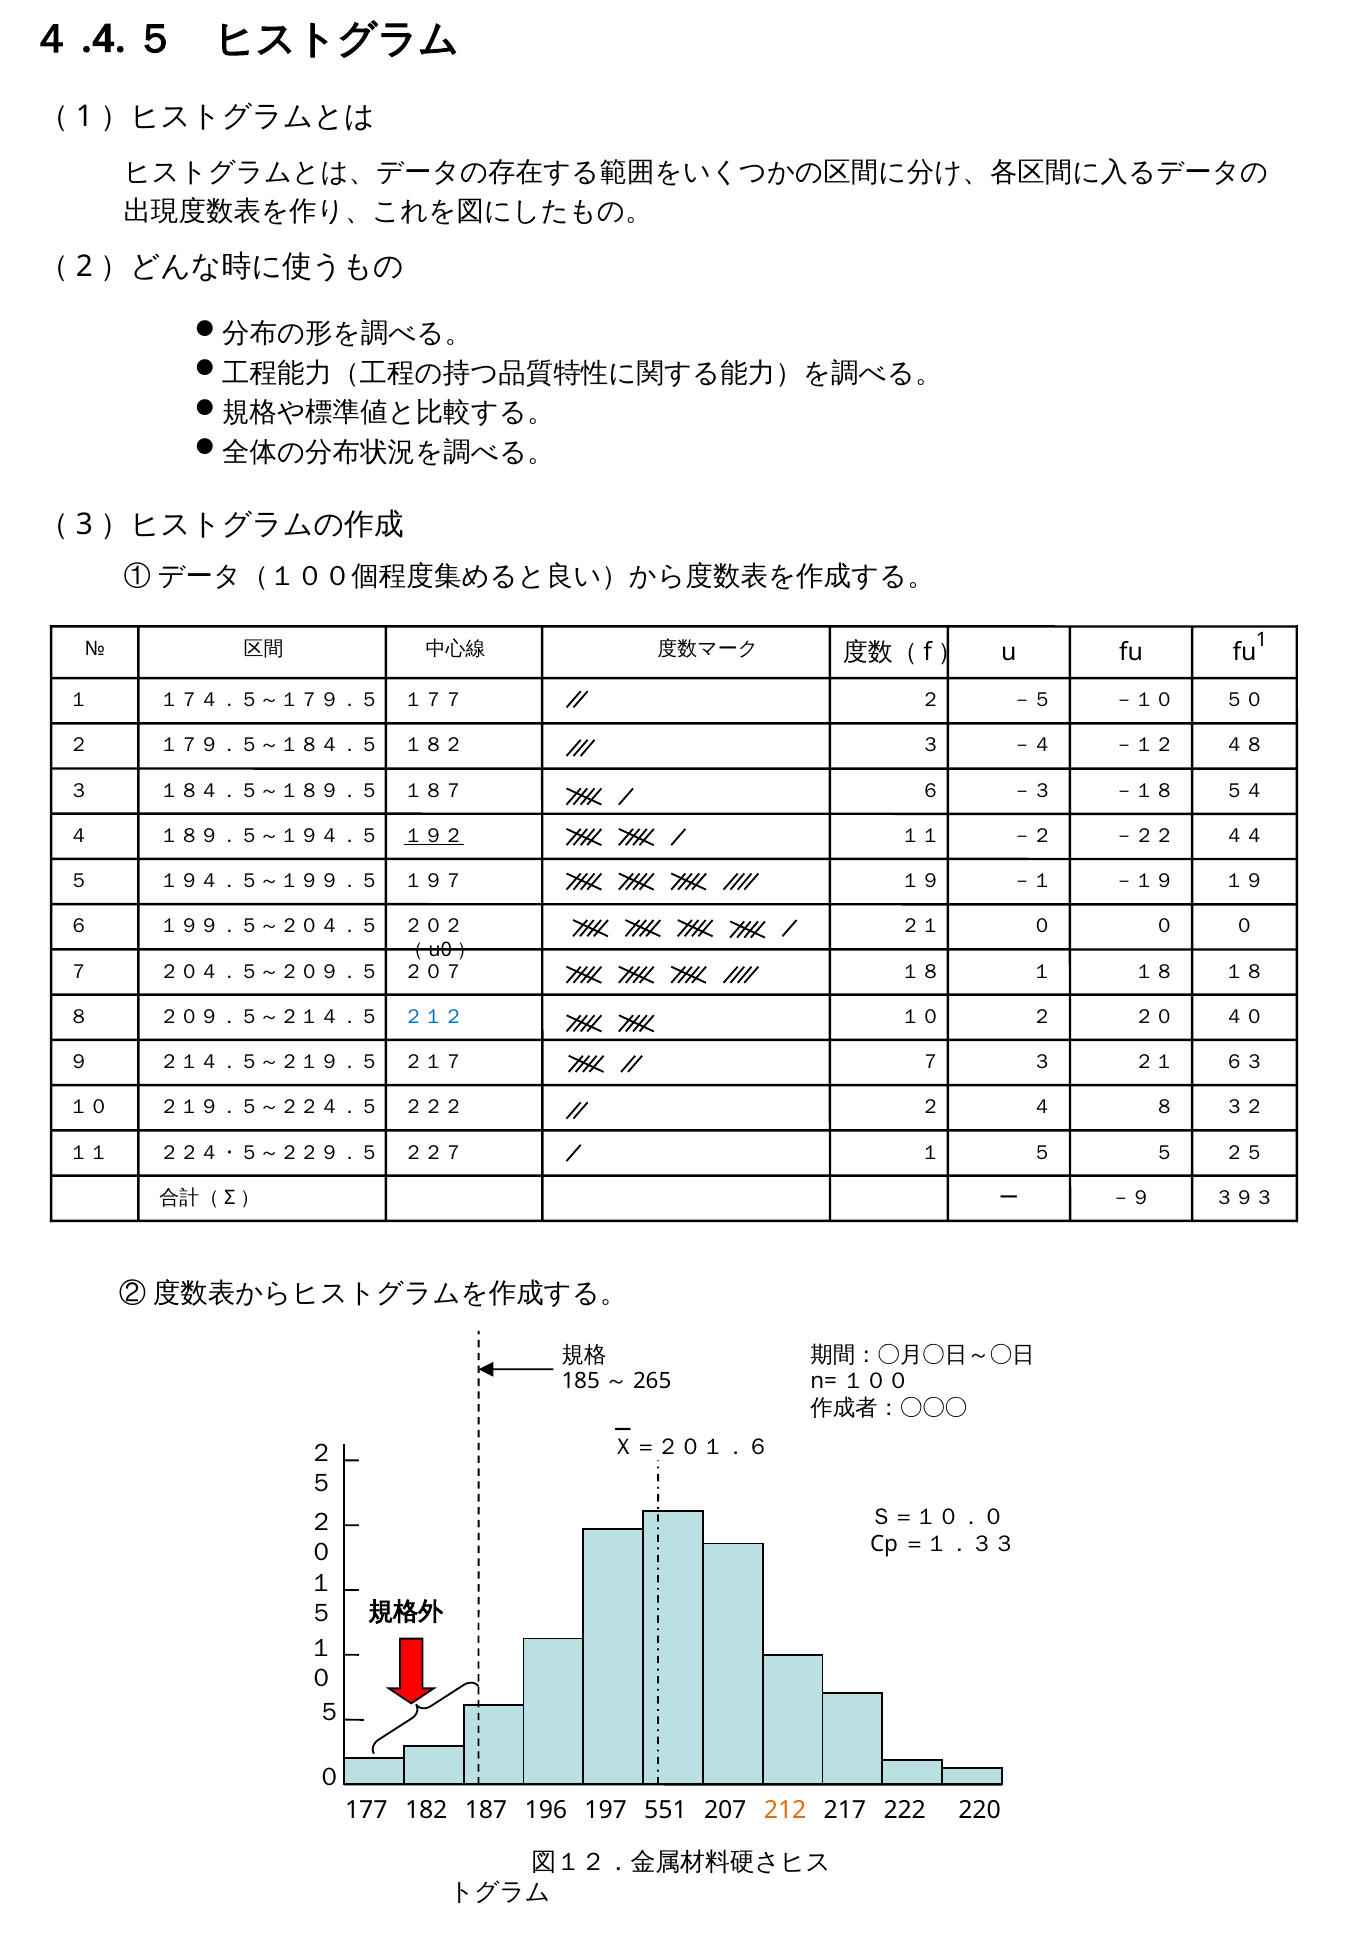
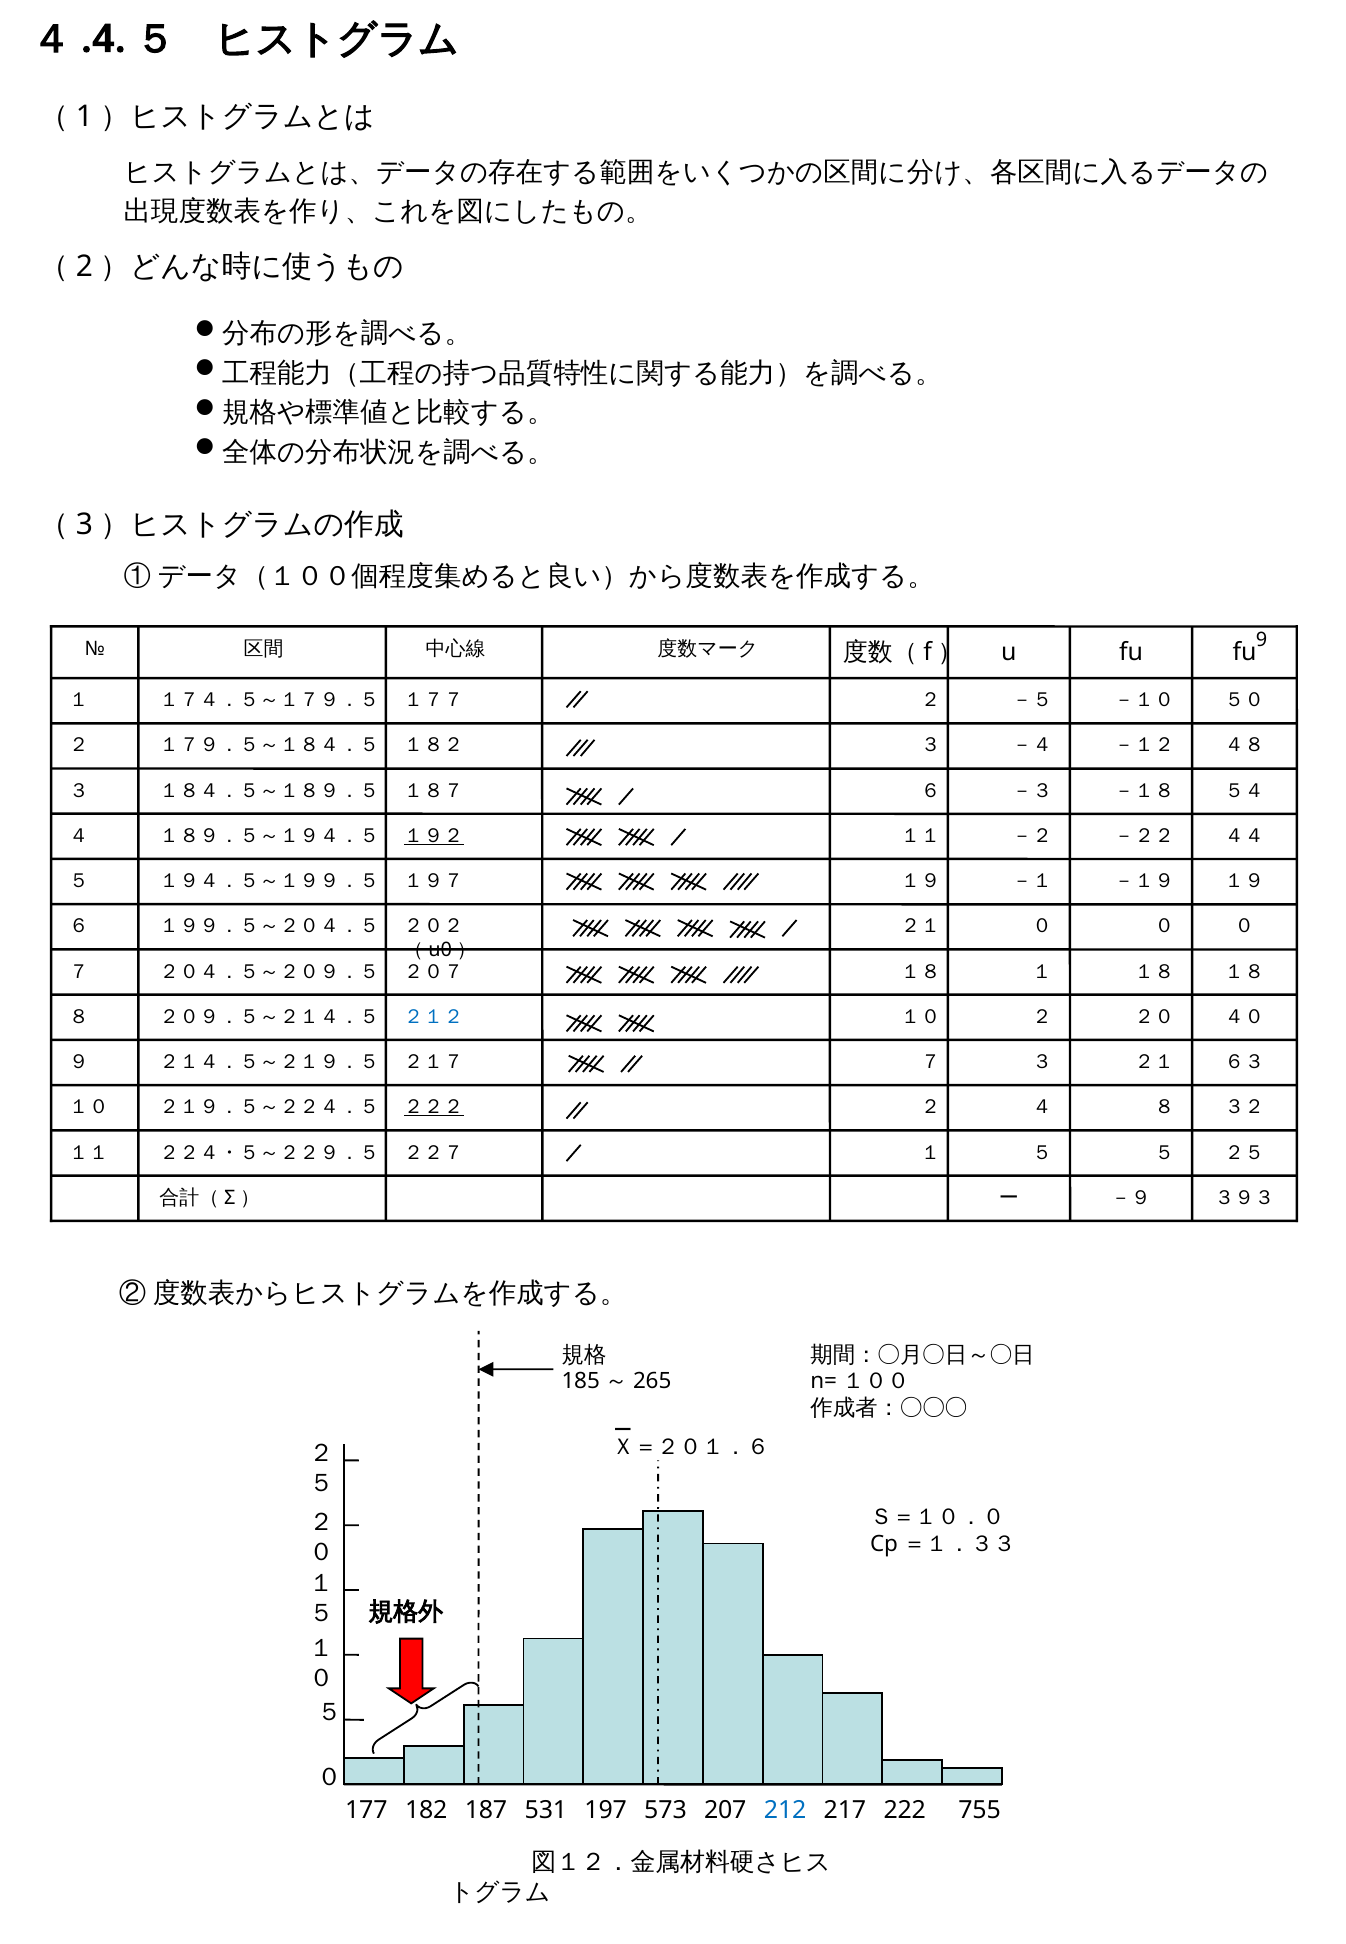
1: 1 -> 9
２２２ underline: none -> present
196: 196 -> 531
551: 551 -> 573
212 colour: orange -> blue
220: 220 -> 755
